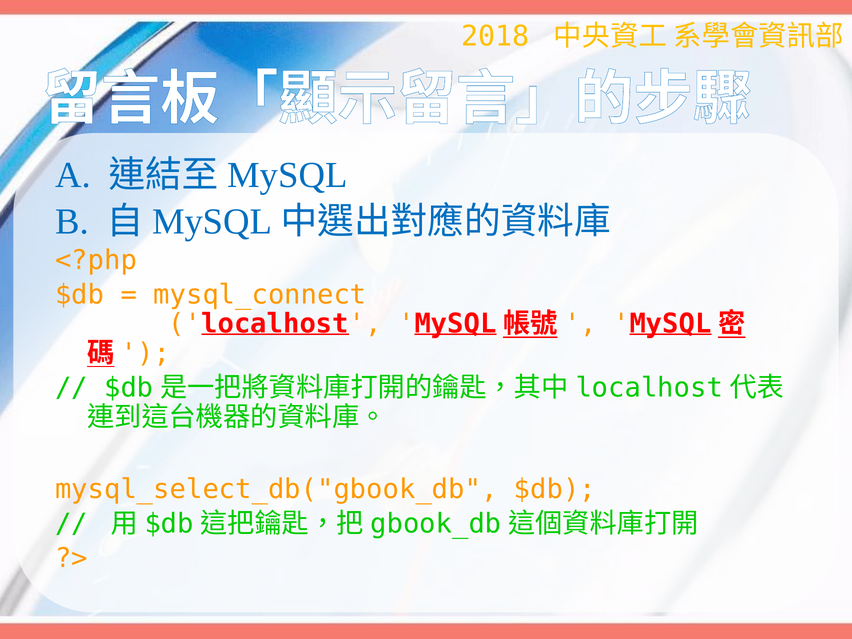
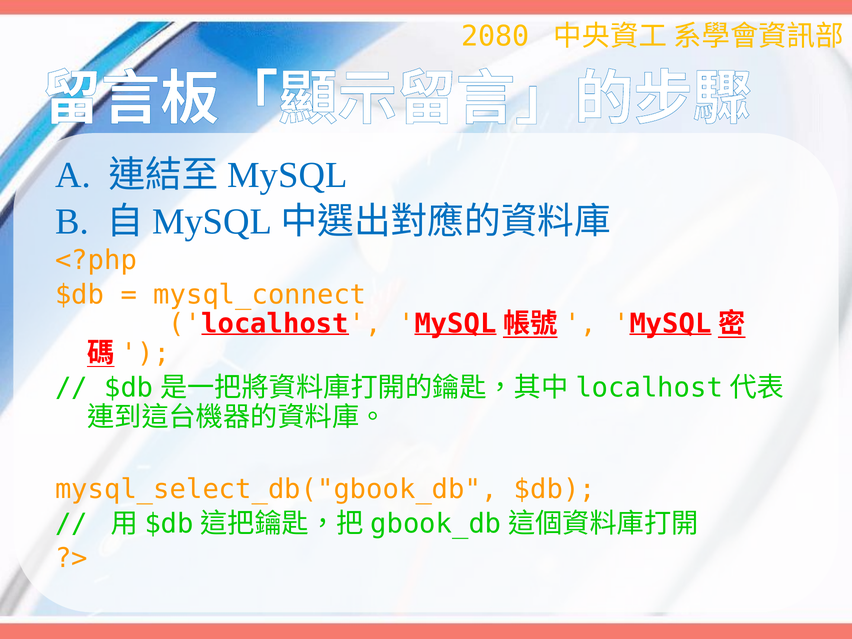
2018: 2018 -> 2080
